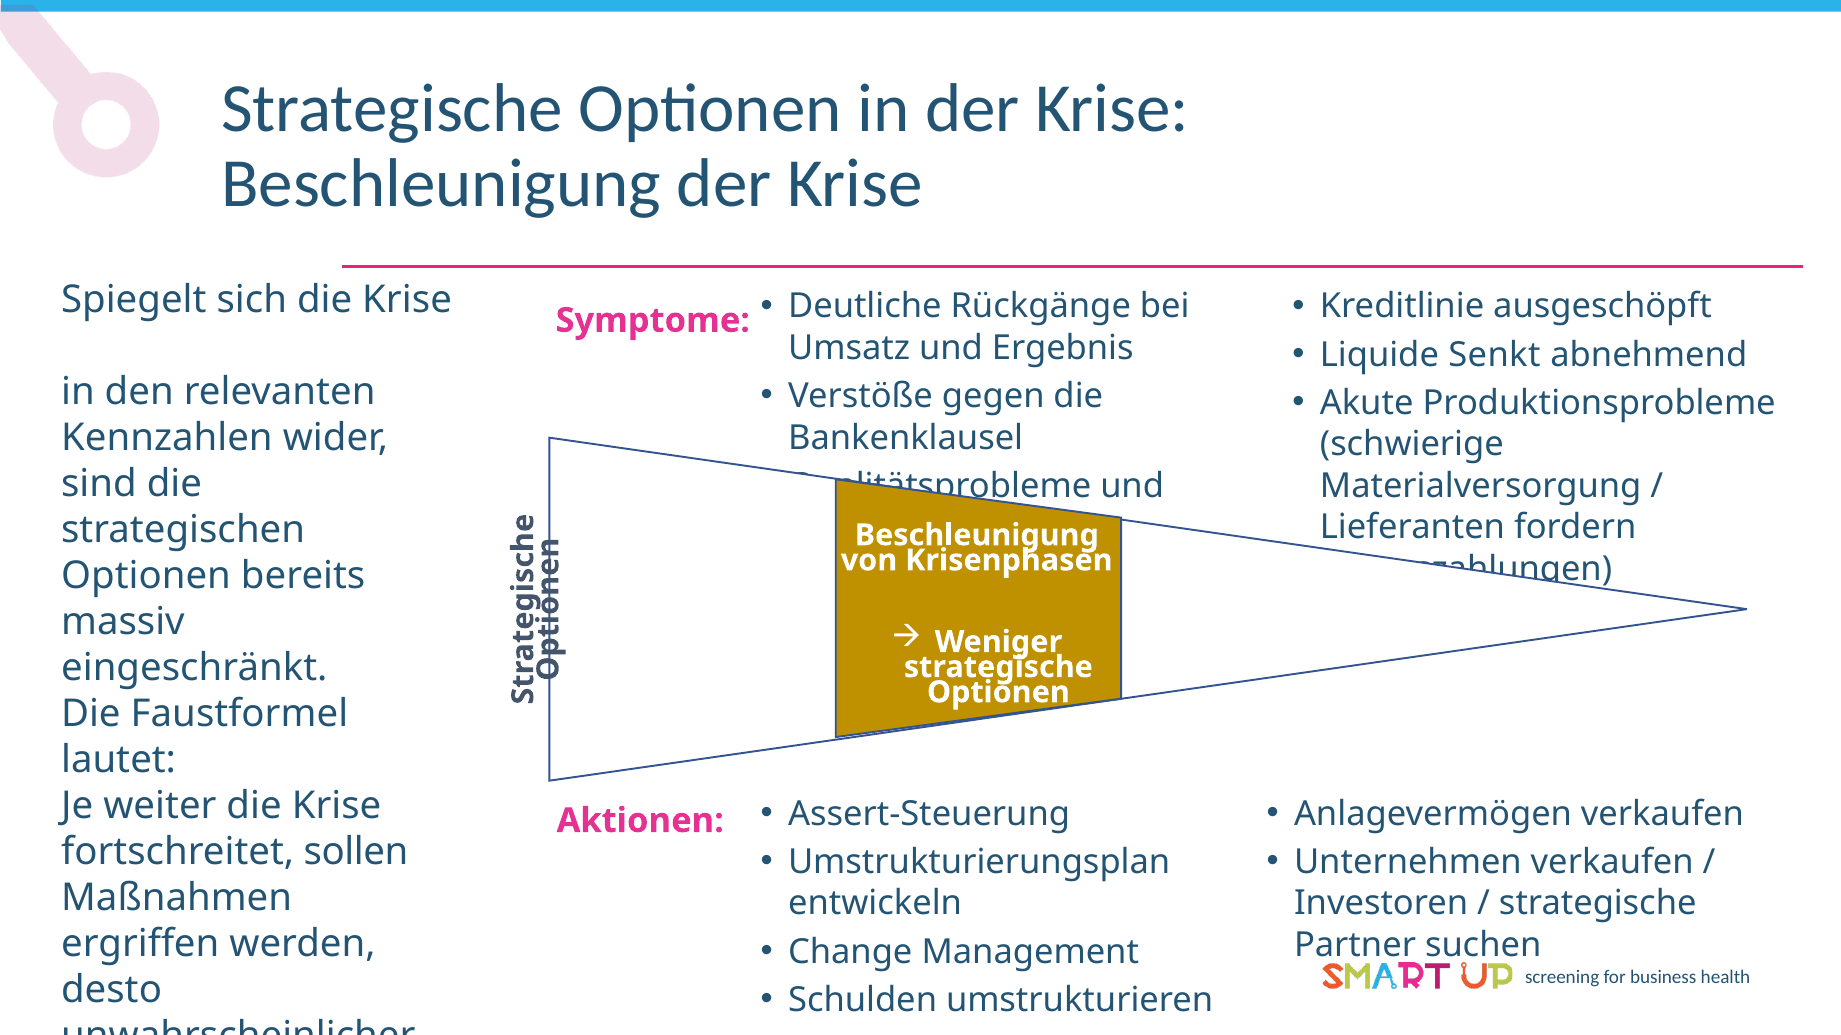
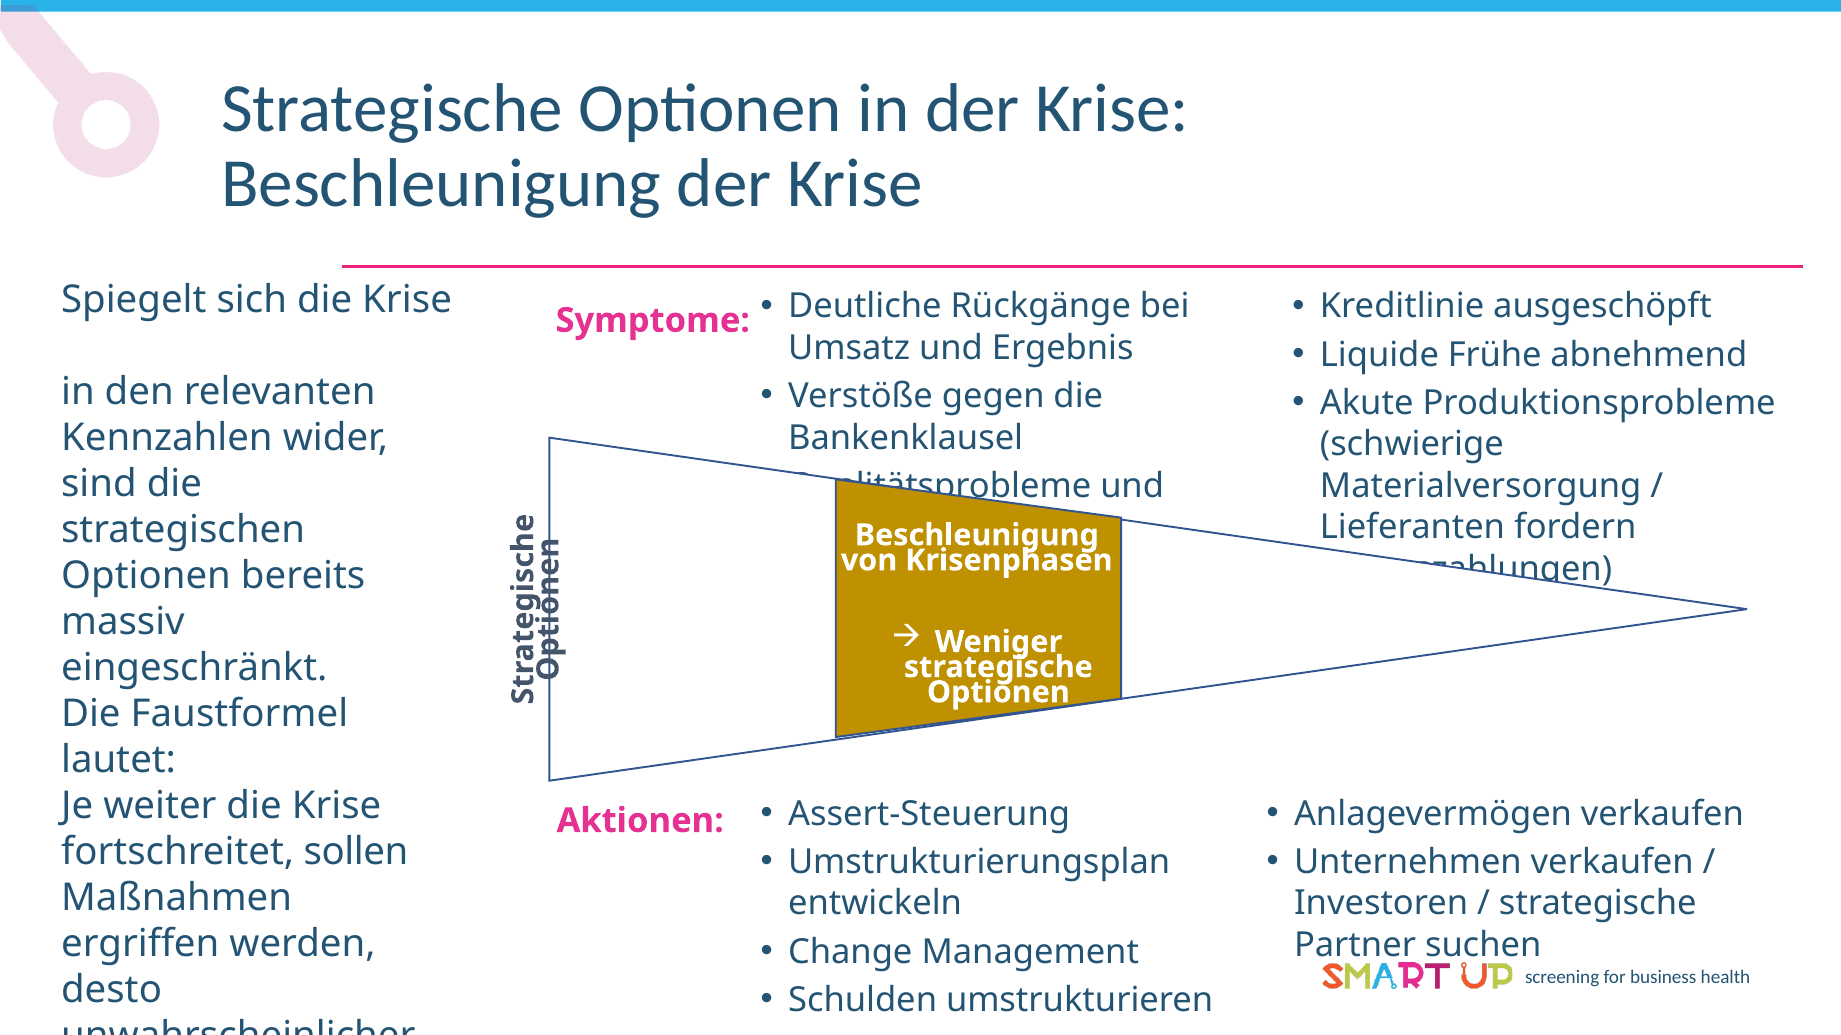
Senkt: Senkt -> Frühe
